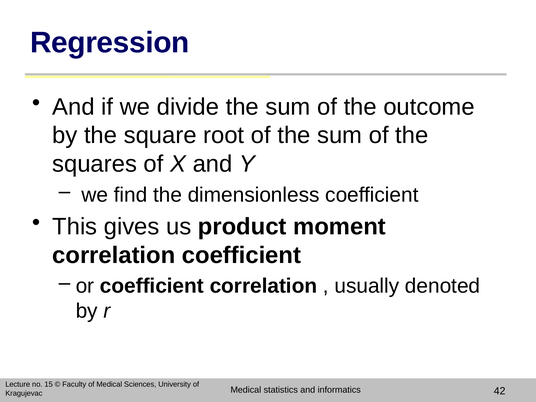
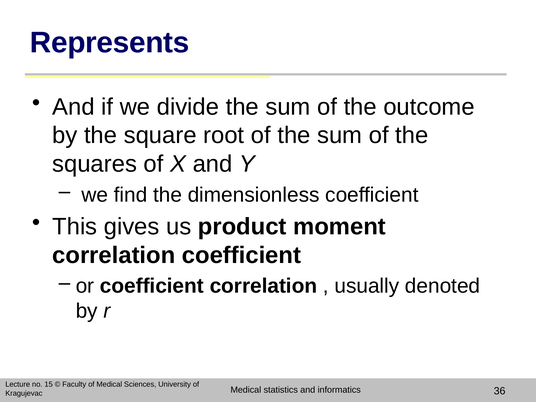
Regression: Regression -> Represents
42: 42 -> 36
